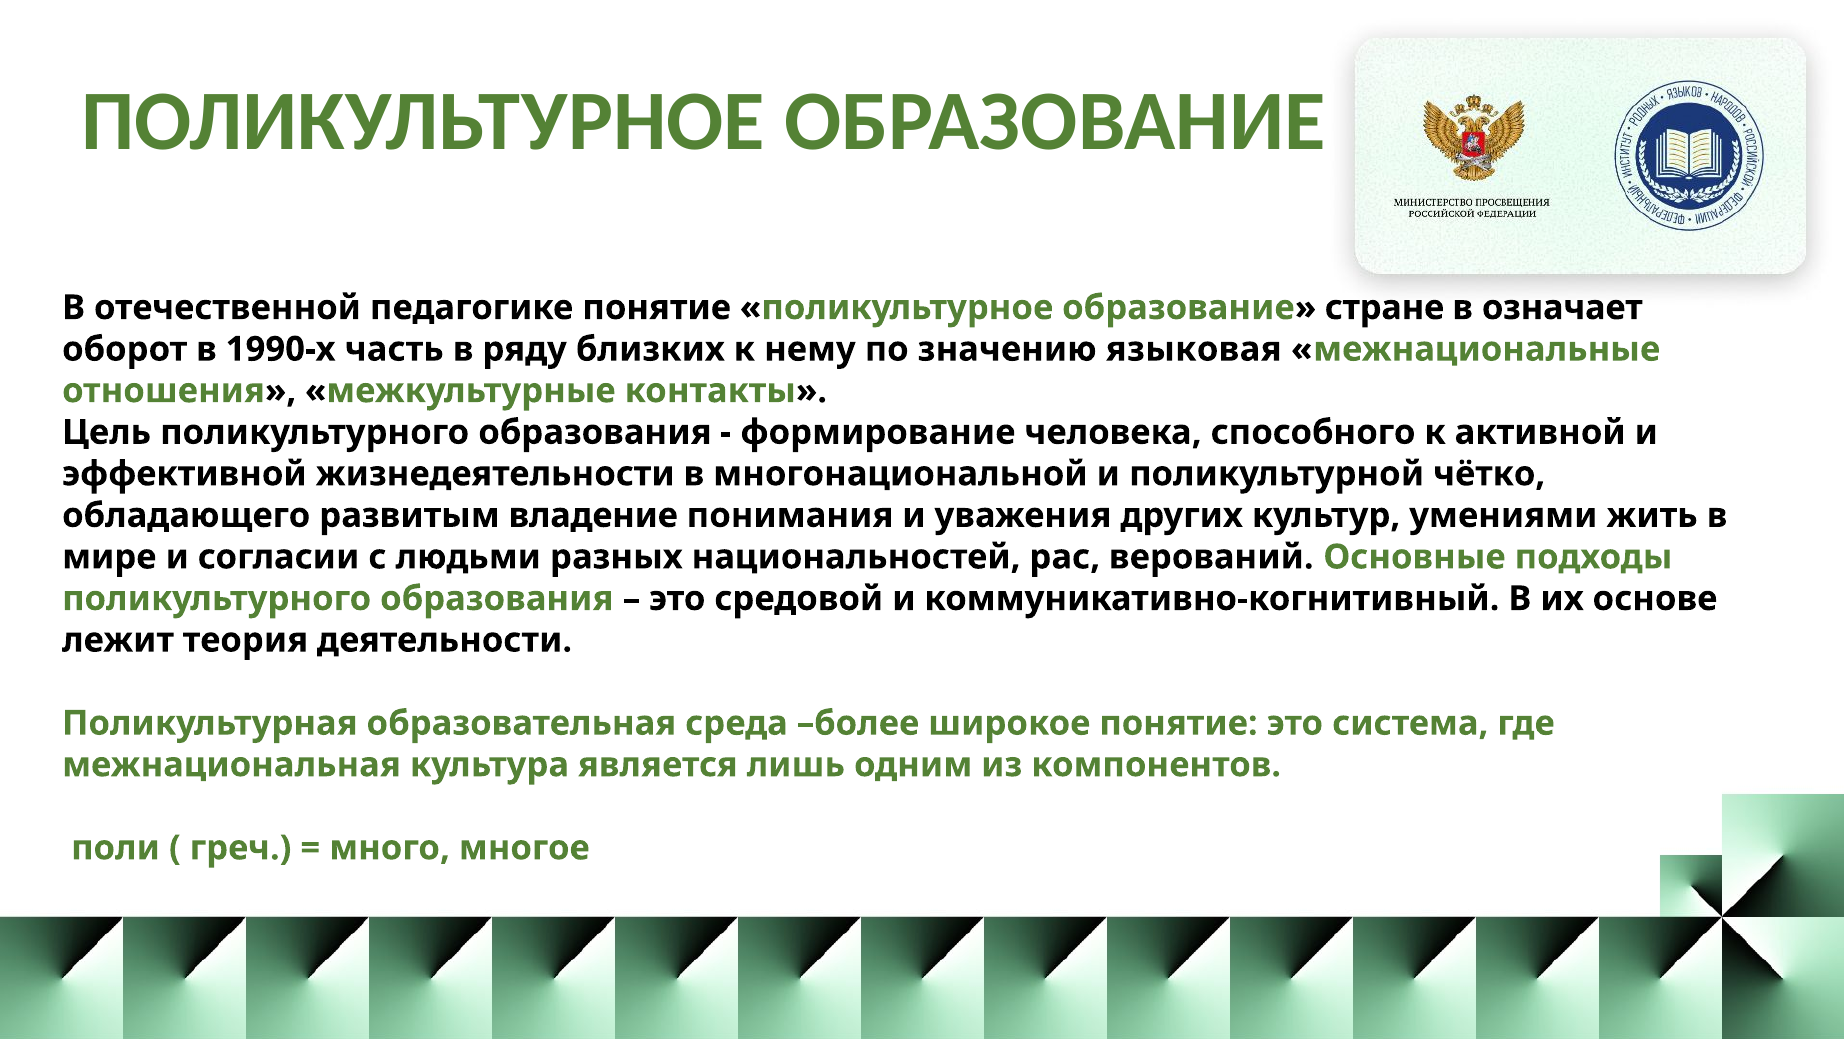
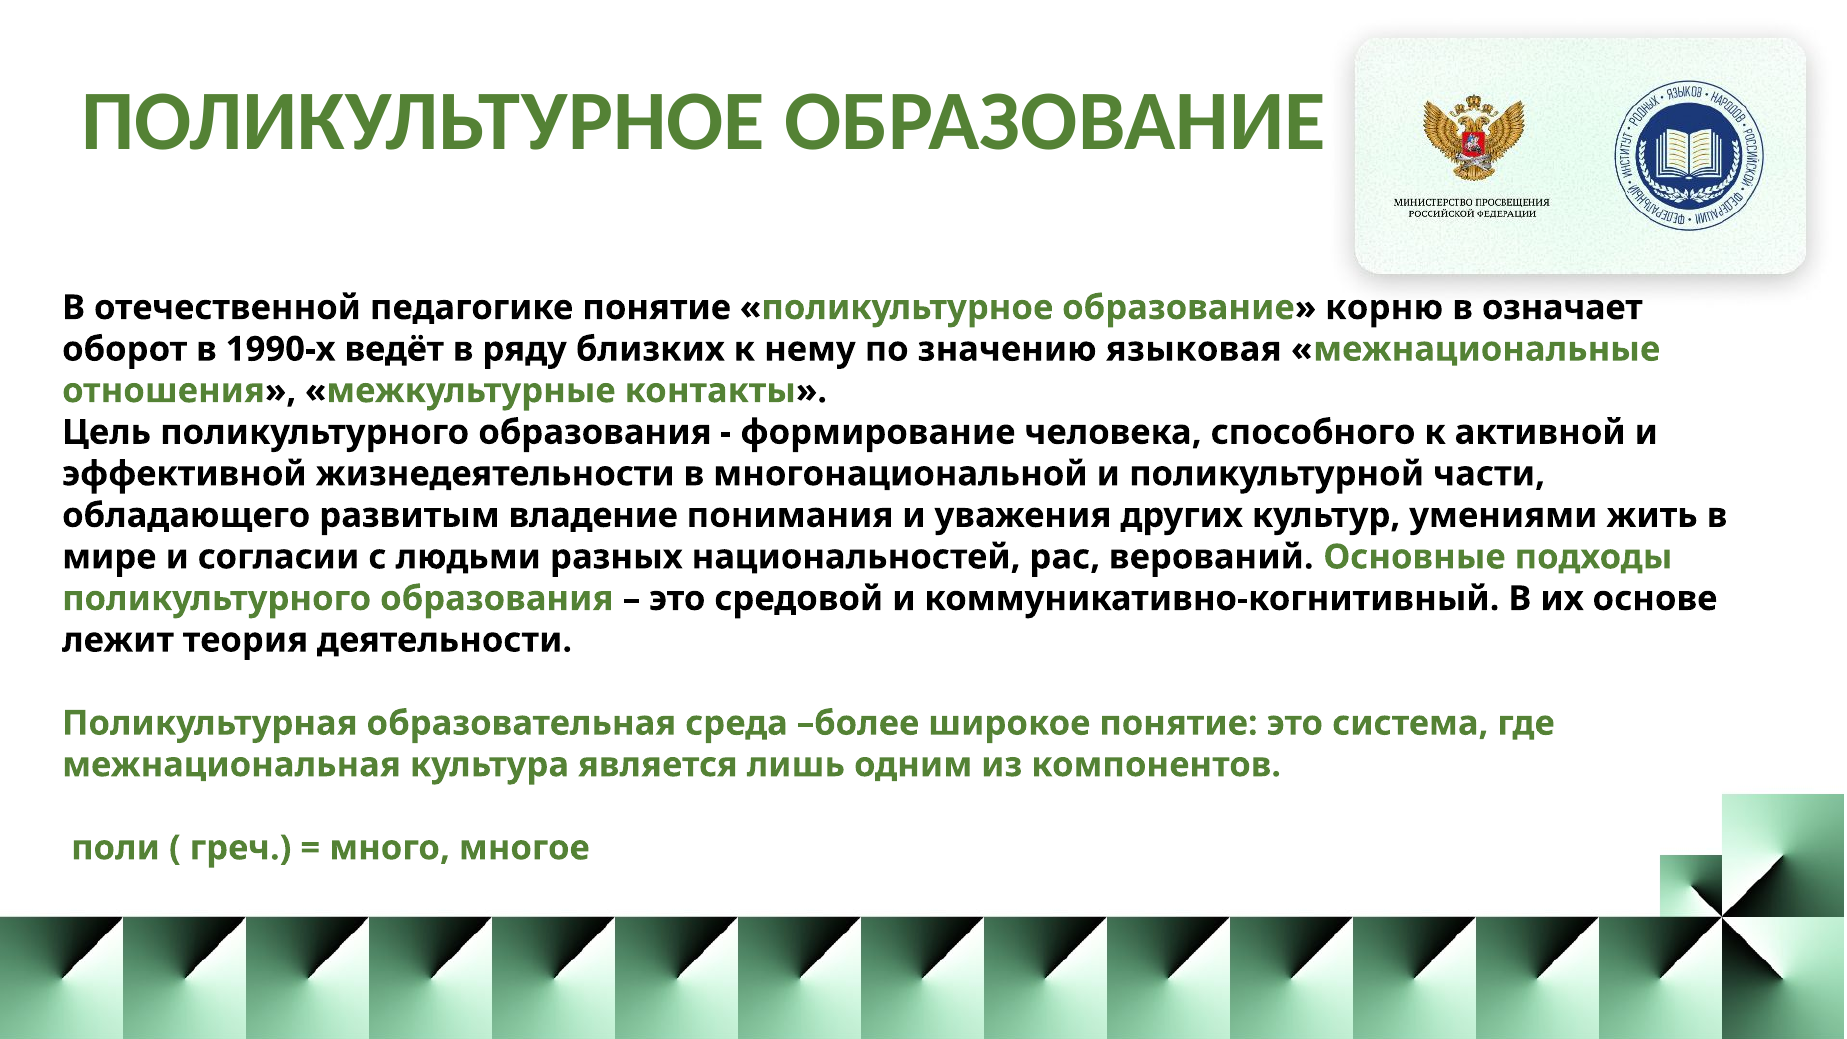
стране: стране -> корню
часть: часть -> ведёт
чётко: чётко -> части
